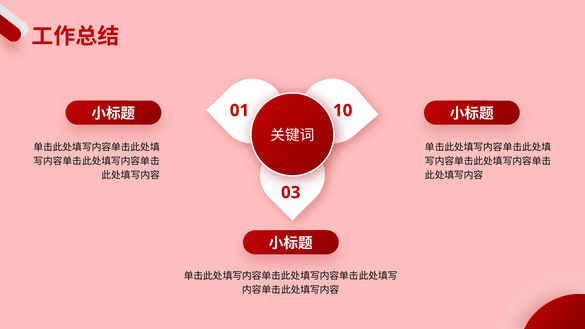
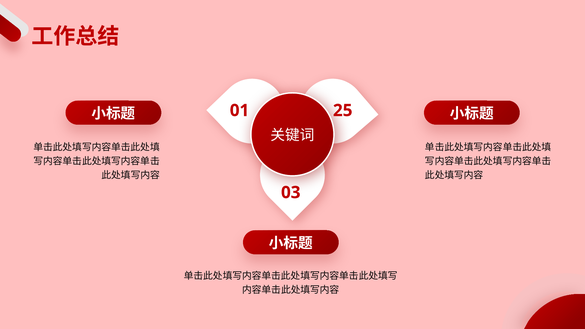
10: 10 -> 25
